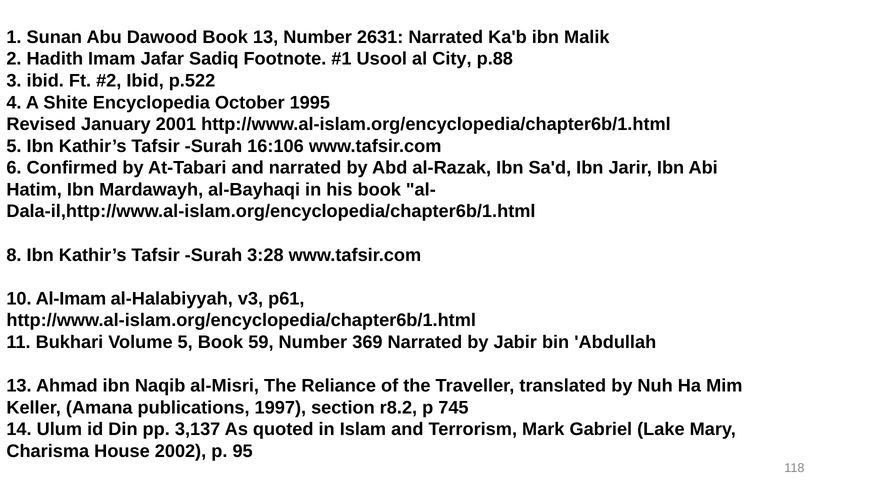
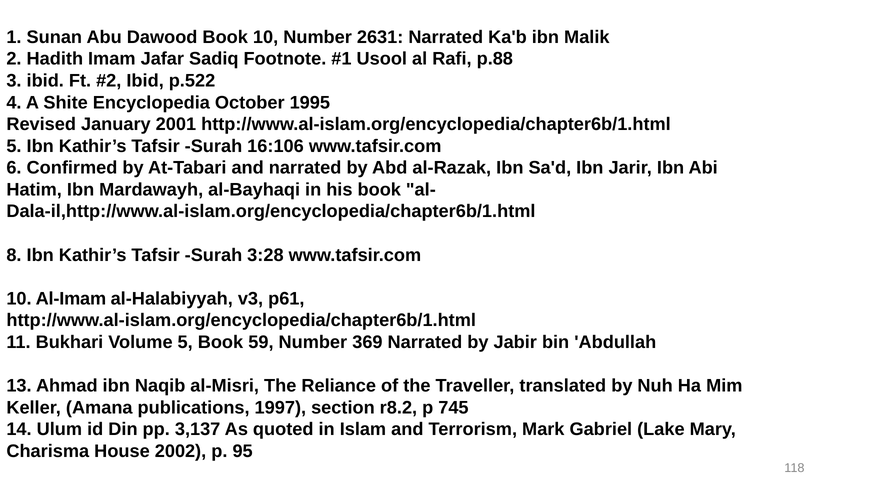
Book 13: 13 -> 10
City: City -> Rafi
